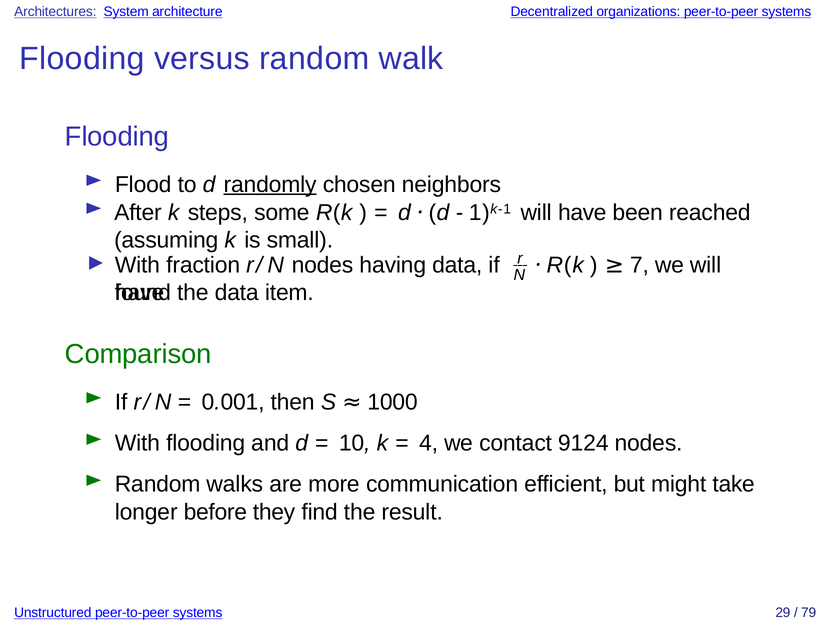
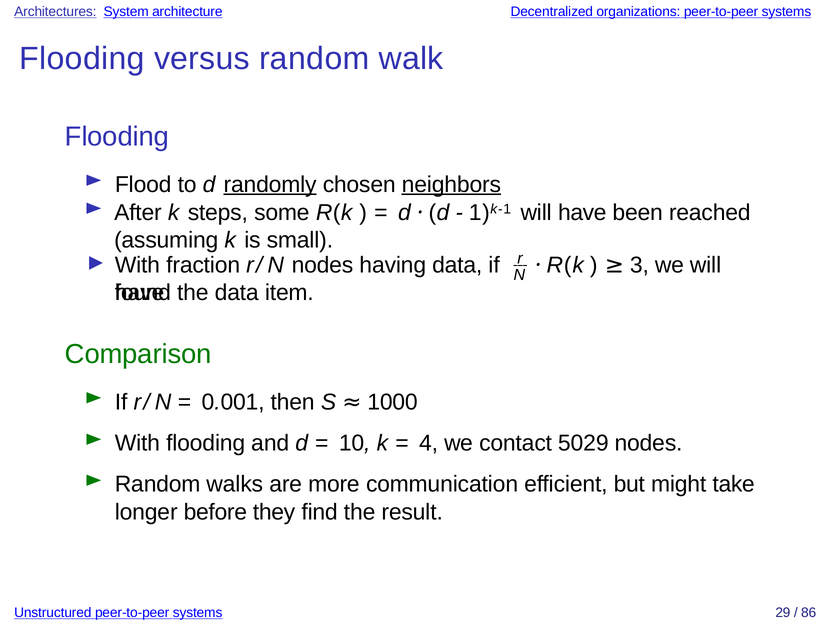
neighbors underline: none -> present
7: 7 -> 3
9124: 9124 -> 5029
79: 79 -> 86
